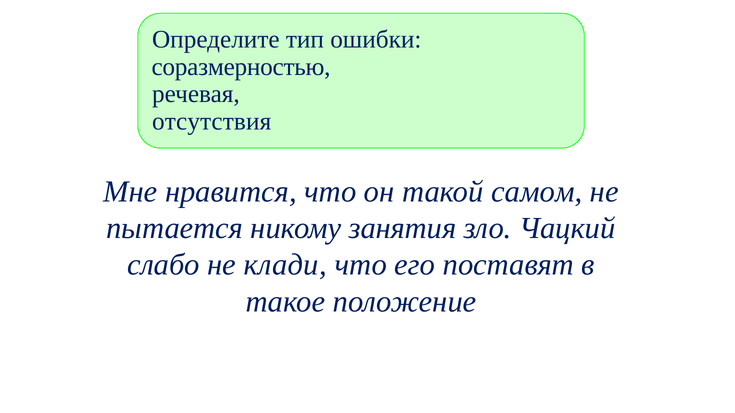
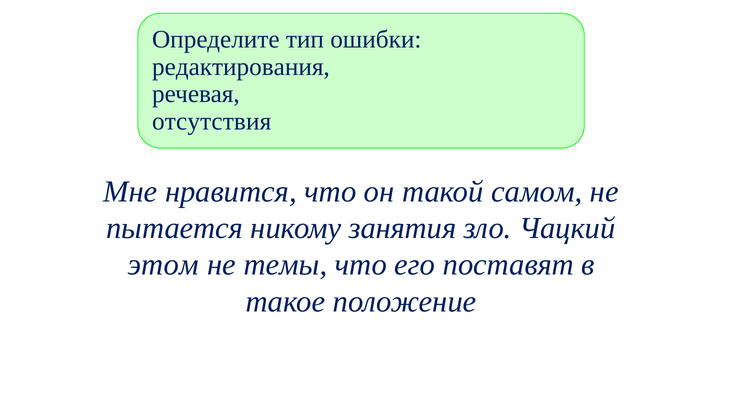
соразмерностью: соразмерностью -> редактирования
слабо: слабо -> этом
клади: клади -> темы
